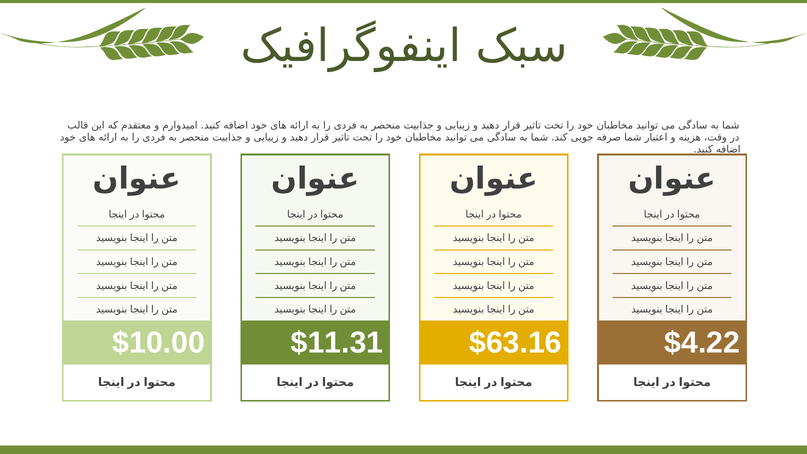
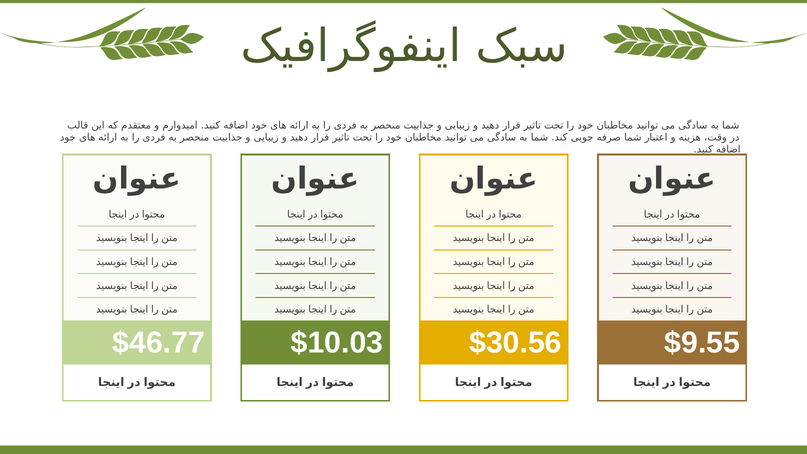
$10.00: $10.00 -> $46.77
$11.31: $11.31 -> $10.03
$63.16: $63.16 -> $30.56
$4.22: $4.22 -> $9.55
